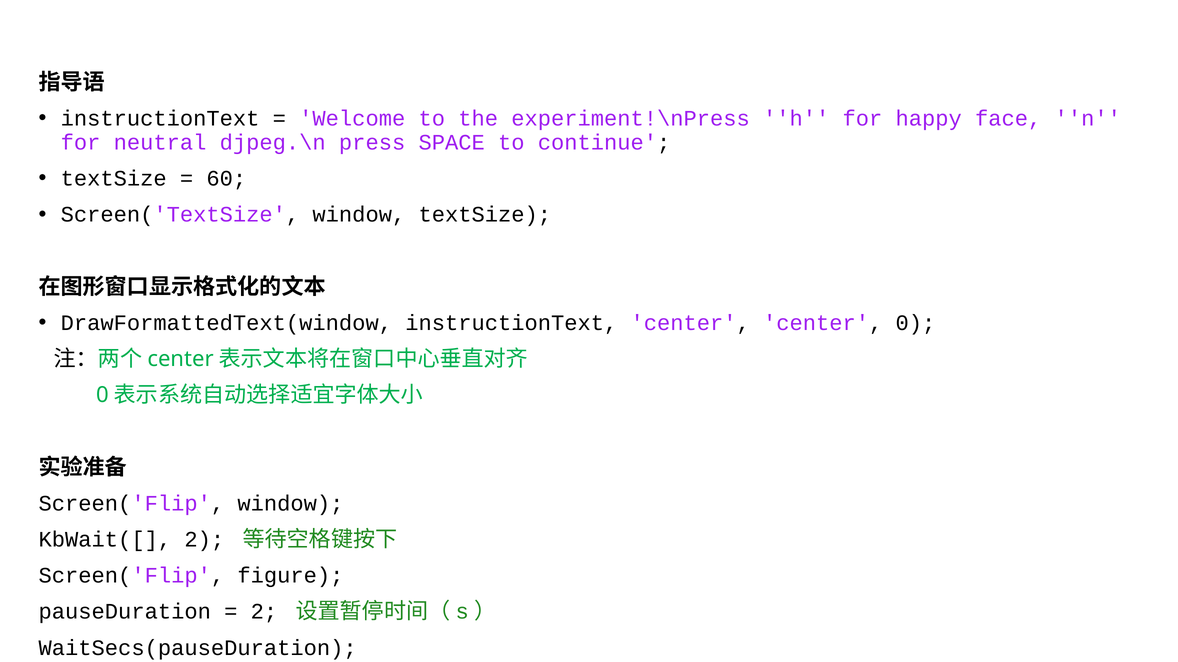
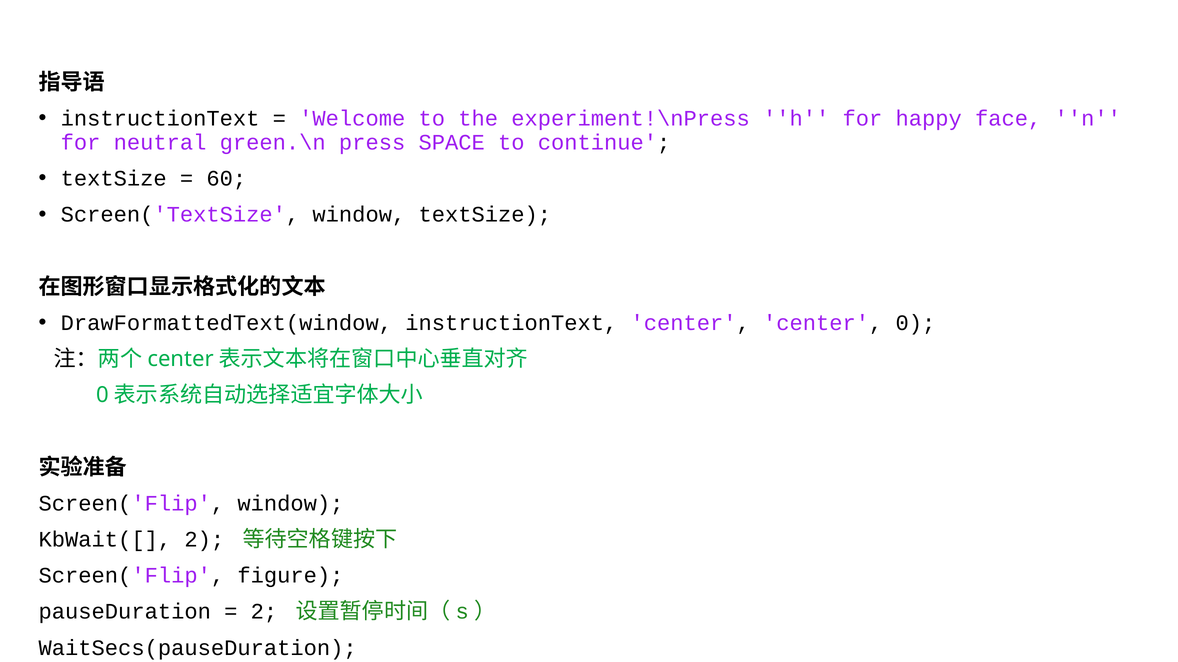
djpeg.\n: djpeg.\n -> green.\n
